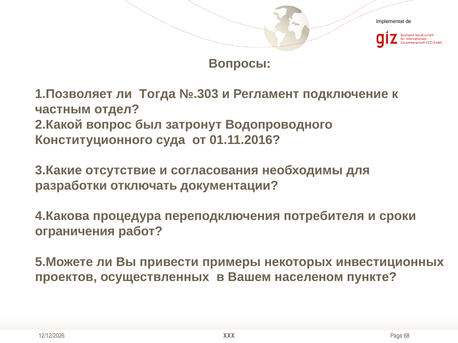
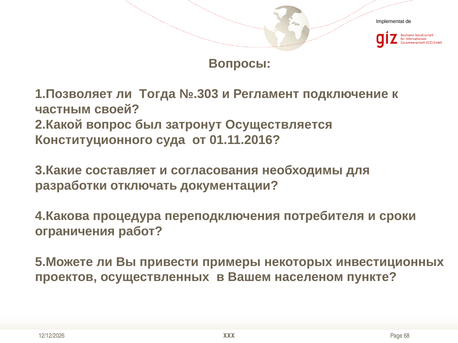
отдел: отдел -> своей
Водопроводного: Водопроводного -> Осуществляется
отсутствие: отсутствие -> составляет
